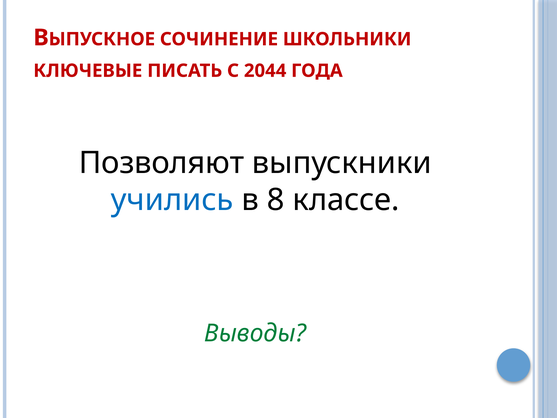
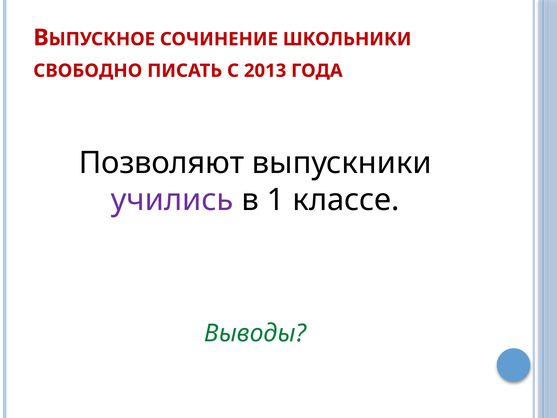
КЛЮЧЕВЫЕ: КЛЮЧЕВЫЕ -> СВОБОДНО
2044: 2044 -> 2013
учились colour: blue -> purple
8: 8 -> 1
